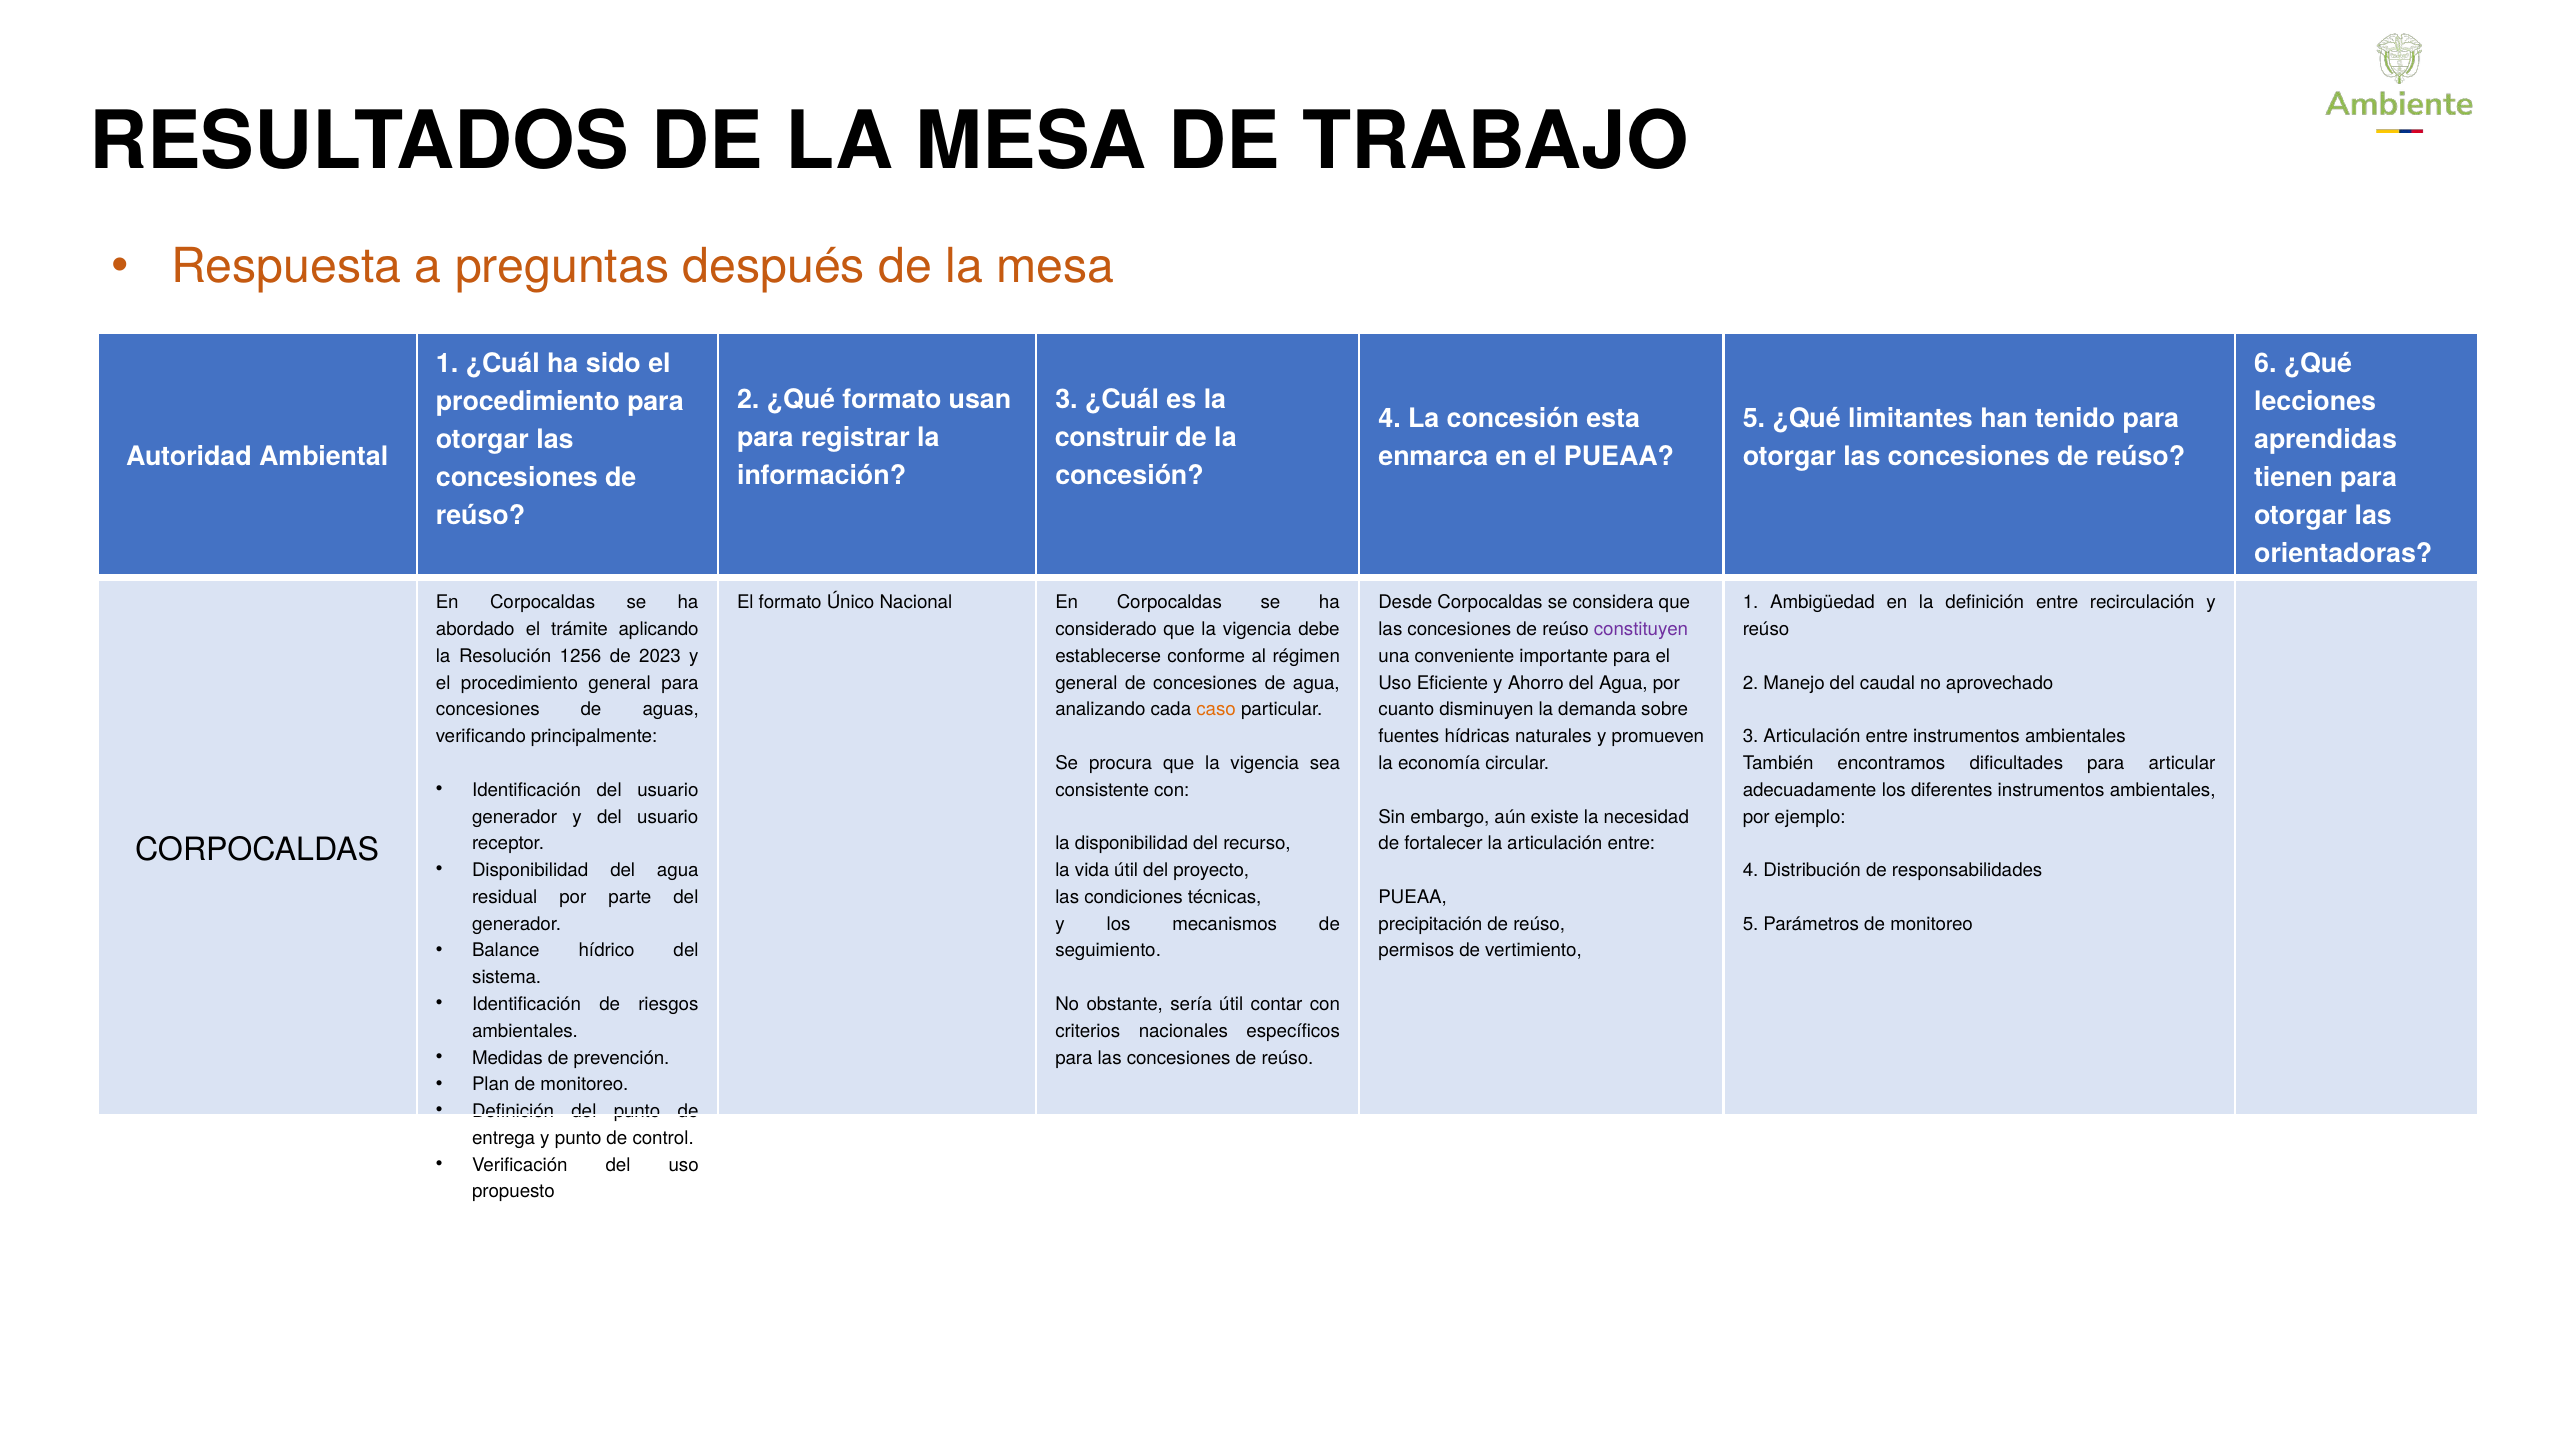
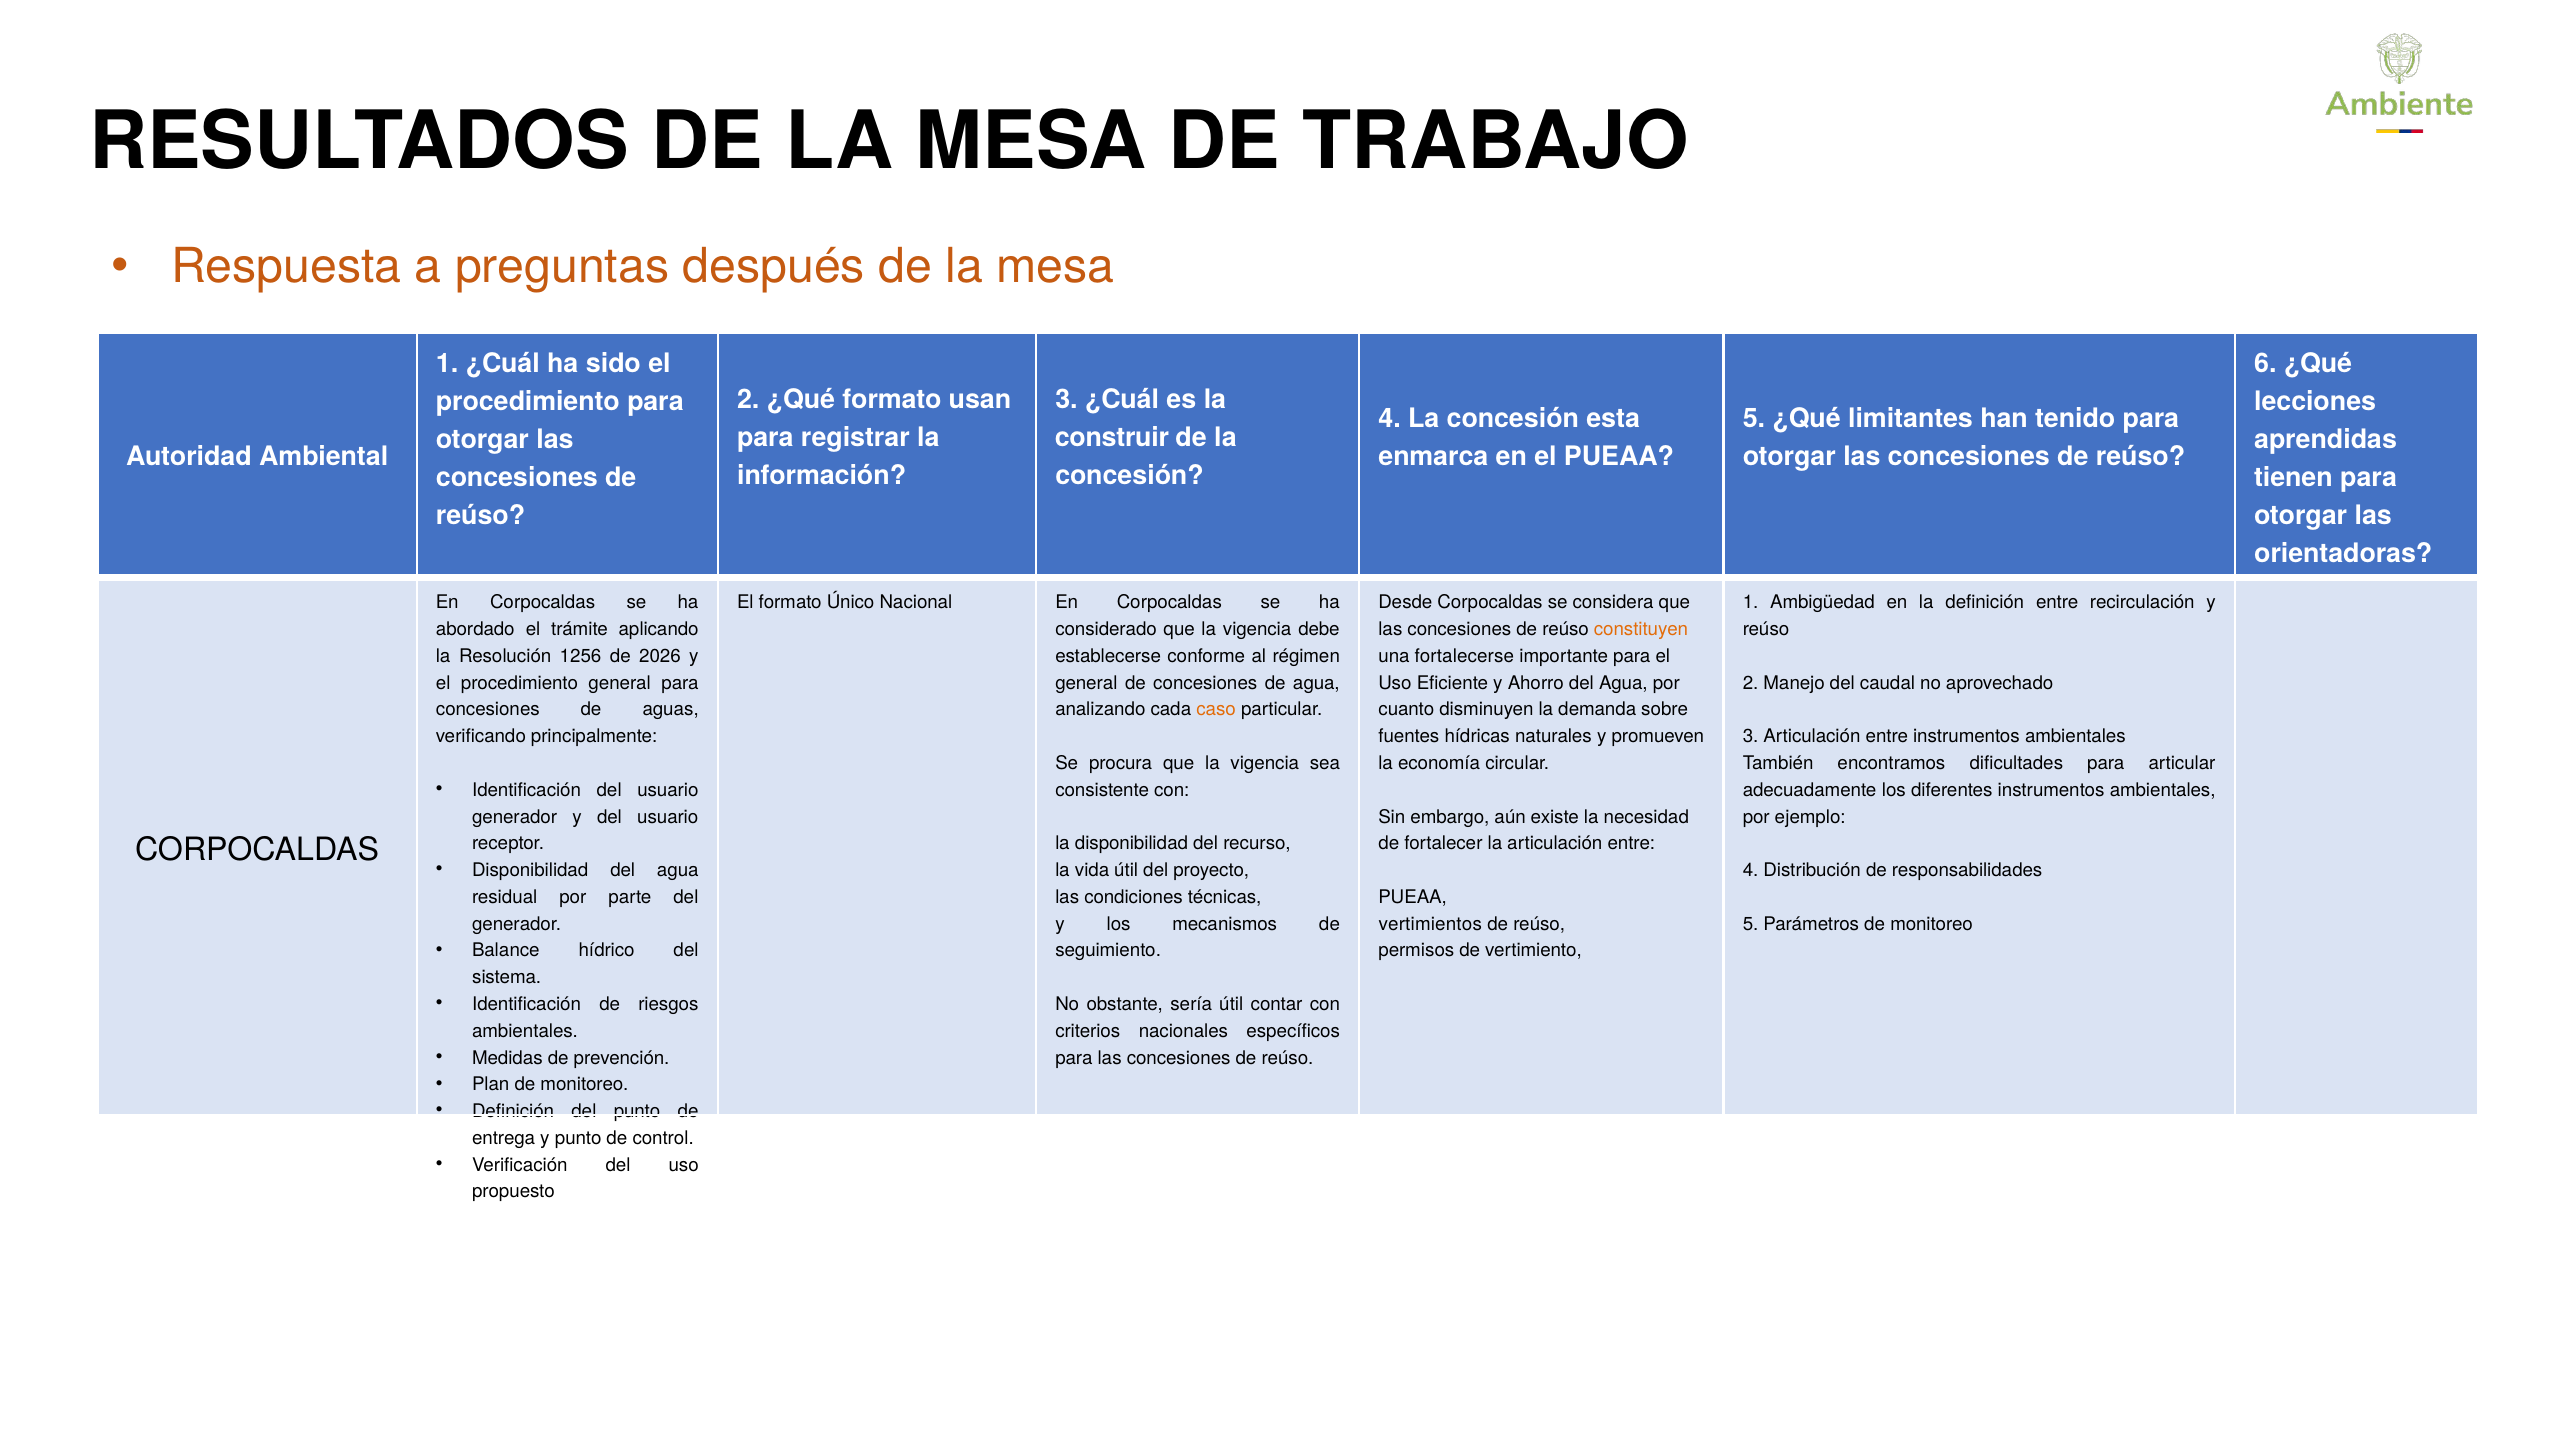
constituyen colour: purple -> orange
2023: 2023 -> 2026
conveniente: conveniente -> fortalecerse
precipitación: precipitación -> vertimientos
